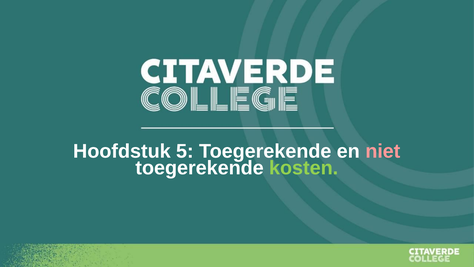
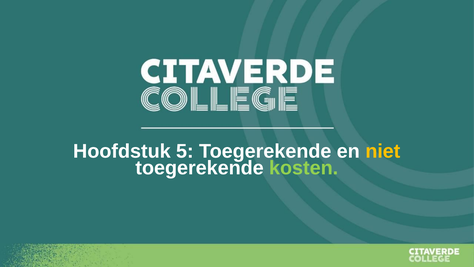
niet colour: pink -> yellow
